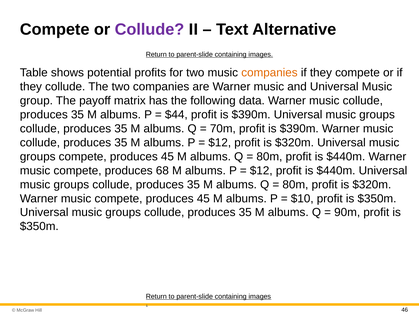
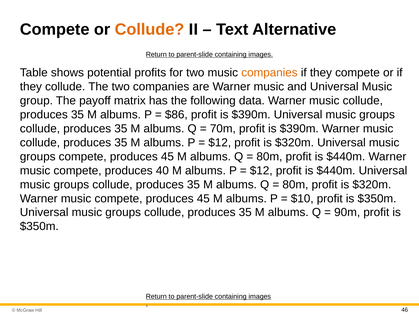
Collude at (149, 29) colour: purple -> orange
$44: $44 -> $86
68: 68 -> 40
